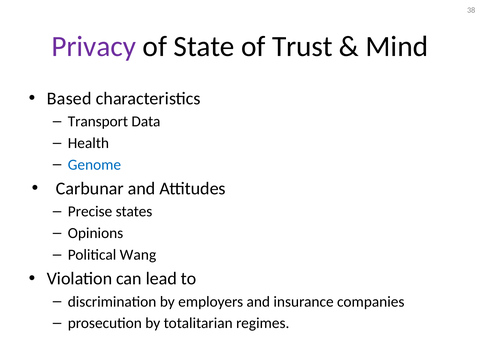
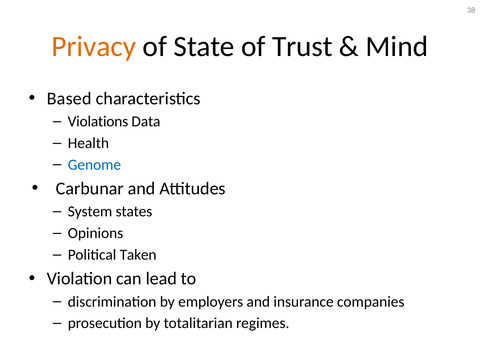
Privacy colour: purple -> orange
Transport: Transport -> Violations
Precise: Precise -> System
Wang: Wang -> Taken
